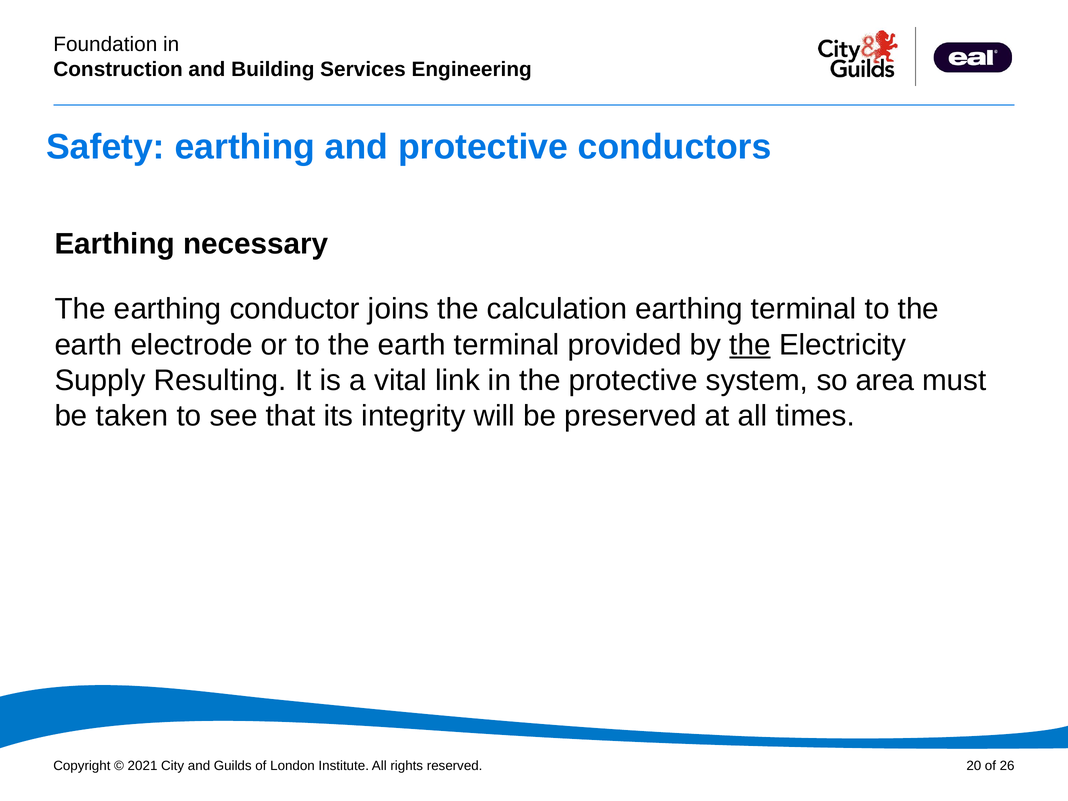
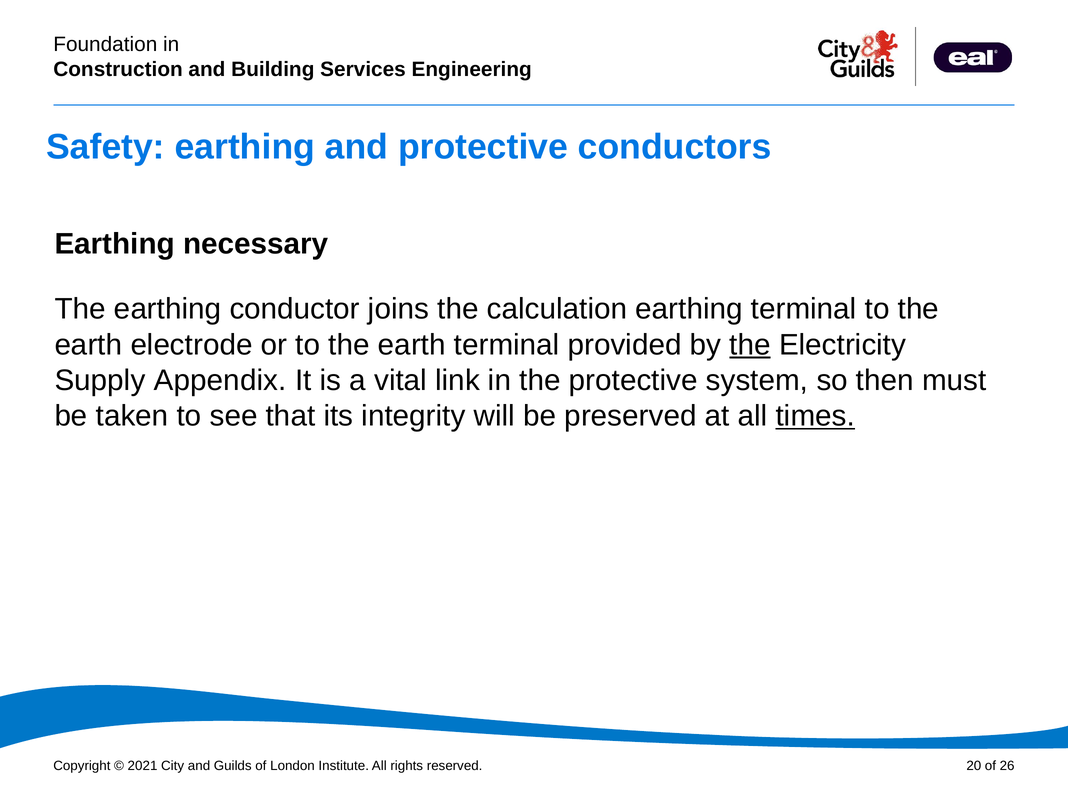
Resulting: Resulting -> Appendix
area: area -> then
times underline: none -> present
